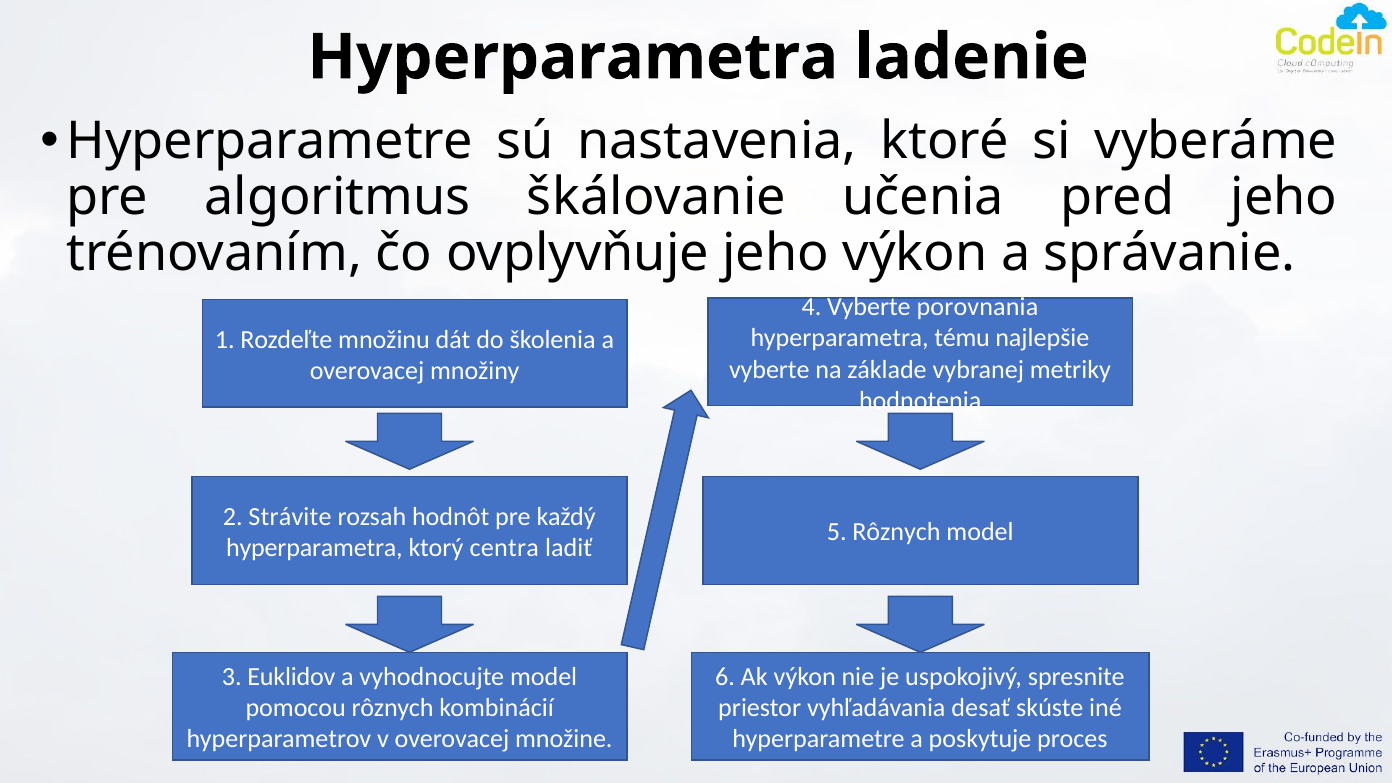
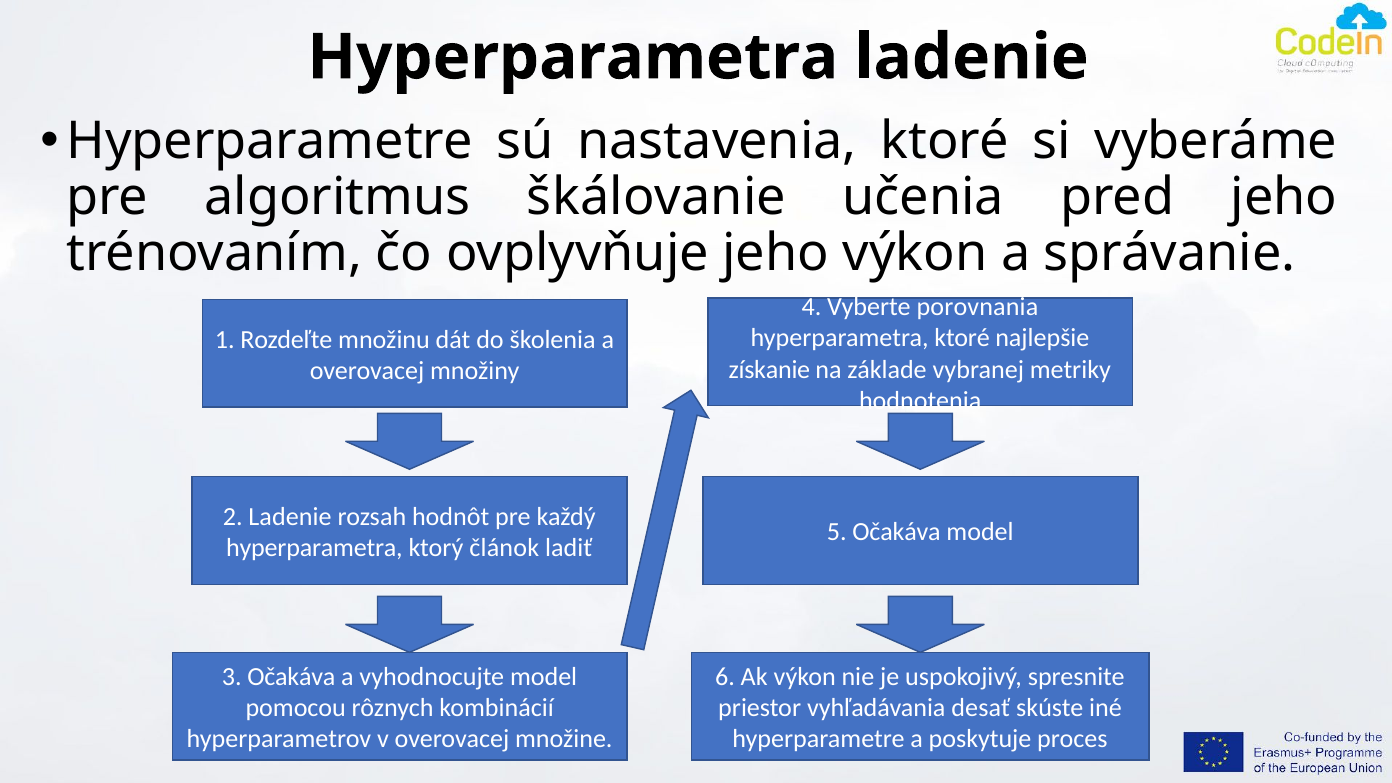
hyperparametra tému: tému -> ktoré
vyberte at (769, 369): vyberte -> získanie
2 Strávite: Strávite -> Ladenie
5 Rôznych: Rôznych -> Očakáva
centra: centra -> článok
3 Euklidov: Euklidov -> Očakáva
